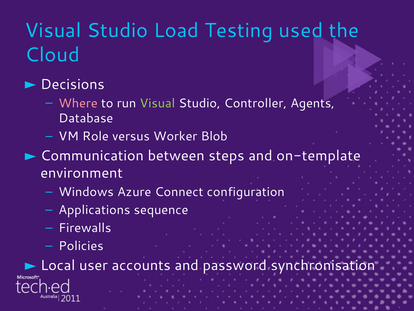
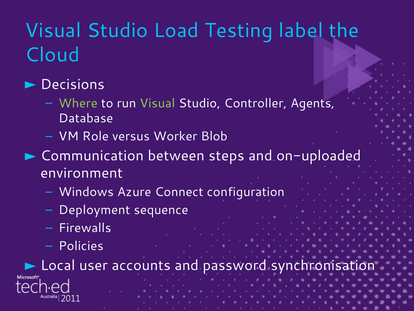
used: used -> label
Where colour: pink -> light green
on-template: on-template -> on-uploaded
Applications: Applications -> Deployment
